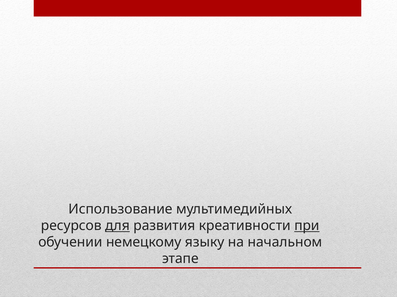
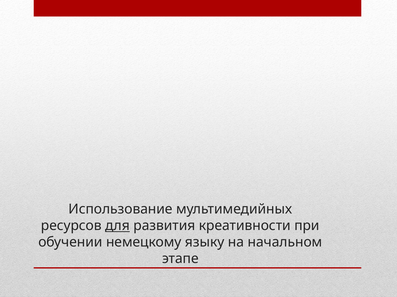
при underline: present -> none
